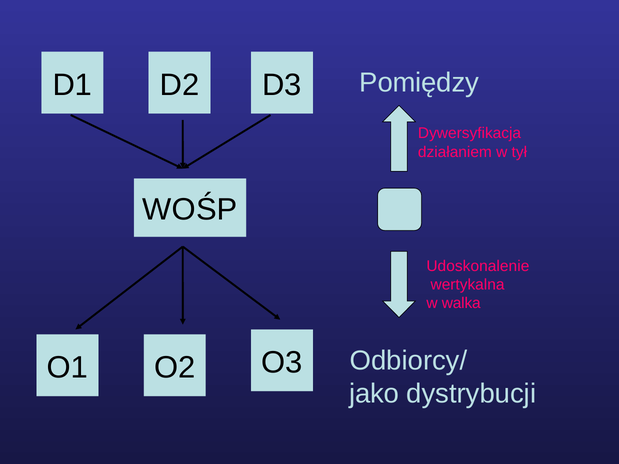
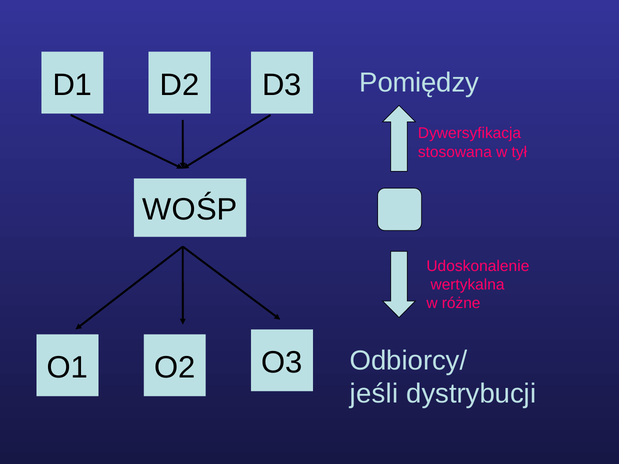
działaniem: działaniem -> stosowana
walka: walka -> różne
jako: jako -> jeśli
